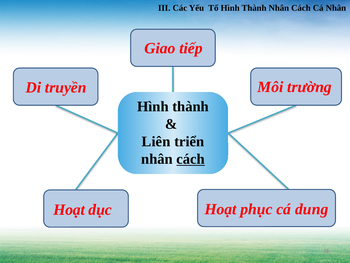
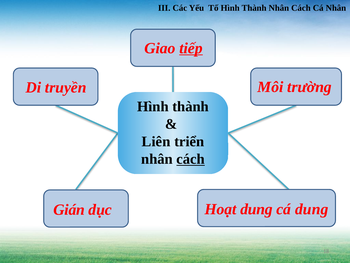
tiếp underline: none -> present
Hoạt at (69, 209): Hoạt -> Gián
Hoạt phục: phục -> dung
